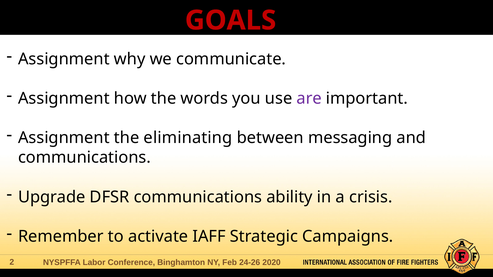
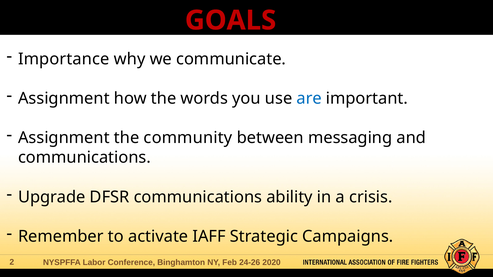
Assignment at (64, 59): Assignment -> Importance
are colour: purple -> blue
eliminating: eliminating -> community
